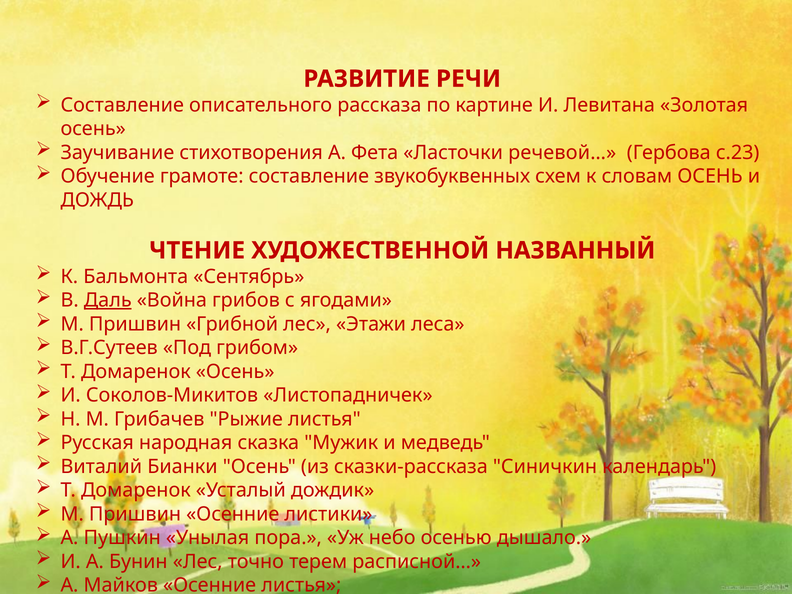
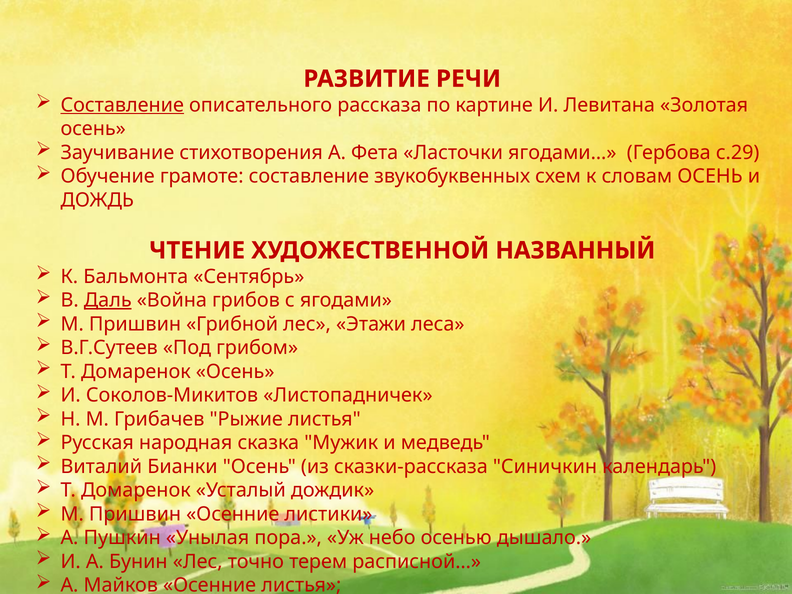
Составление at (122, 105) underline: none -> present
речевой…: речевой… -> ягодами…
с.23: с.23 -> с.29
